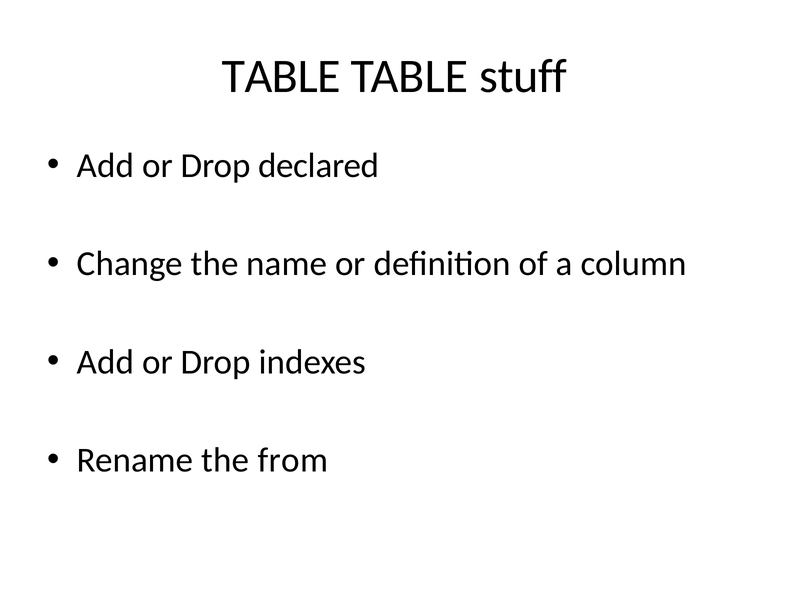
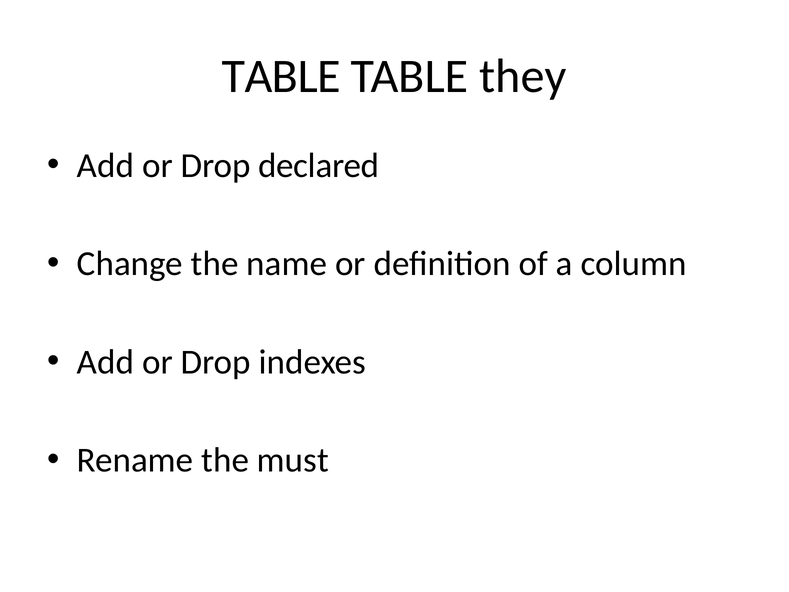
stuff: stuff -> they
from: from -> must
